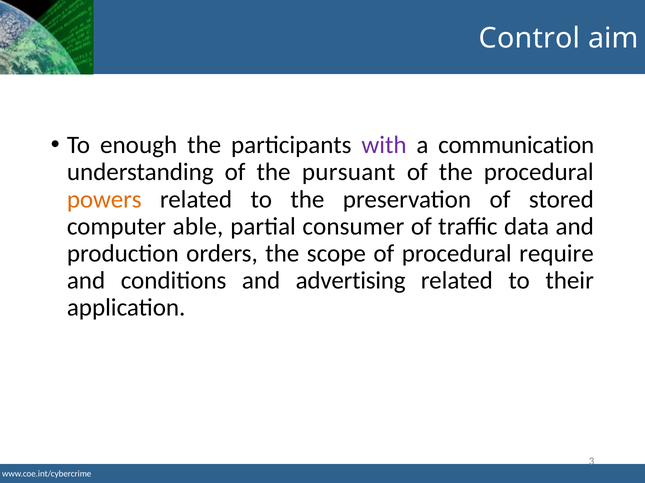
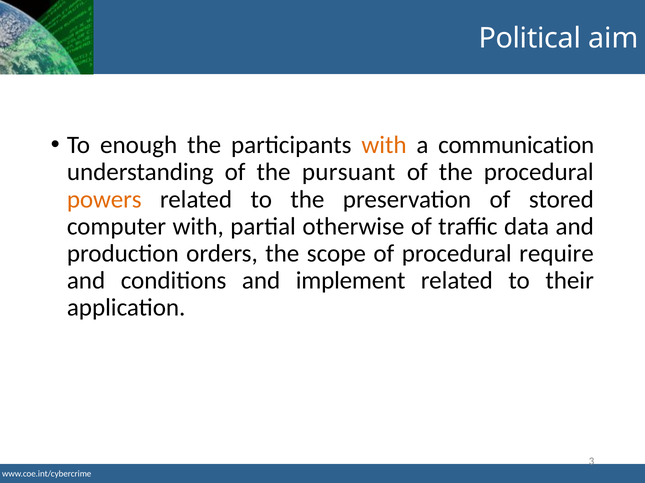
Control: Control -> Political
with at (384, 145) colour: purple -> orange
computer able: able -> with
consumer: consumer -> otherwise
advertising: advertising -> implement
